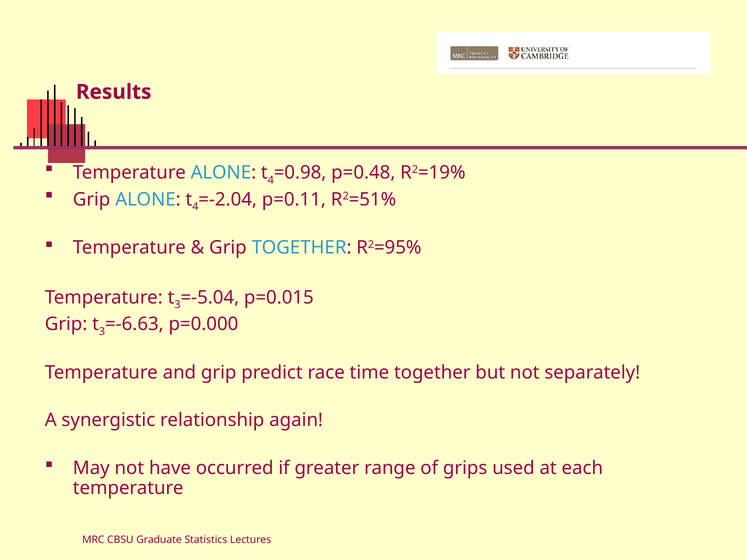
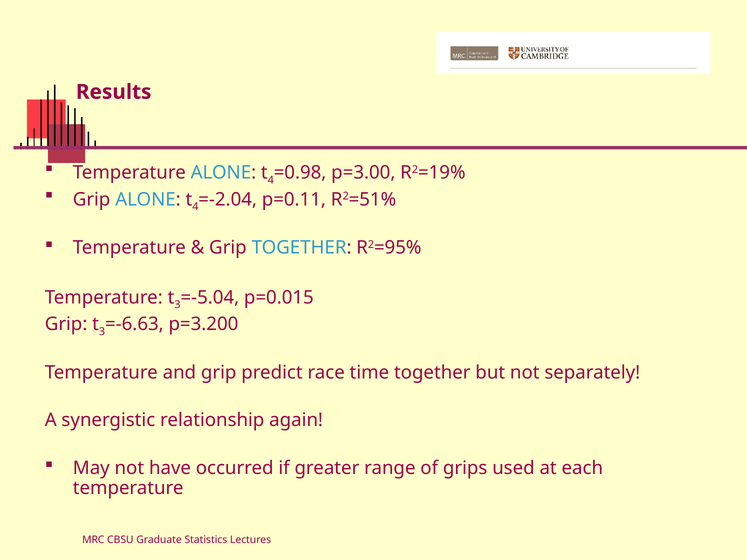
p=0.48: p=0.48 -> p=3.00
p=0.000: p=0.000 -> p=3.200
